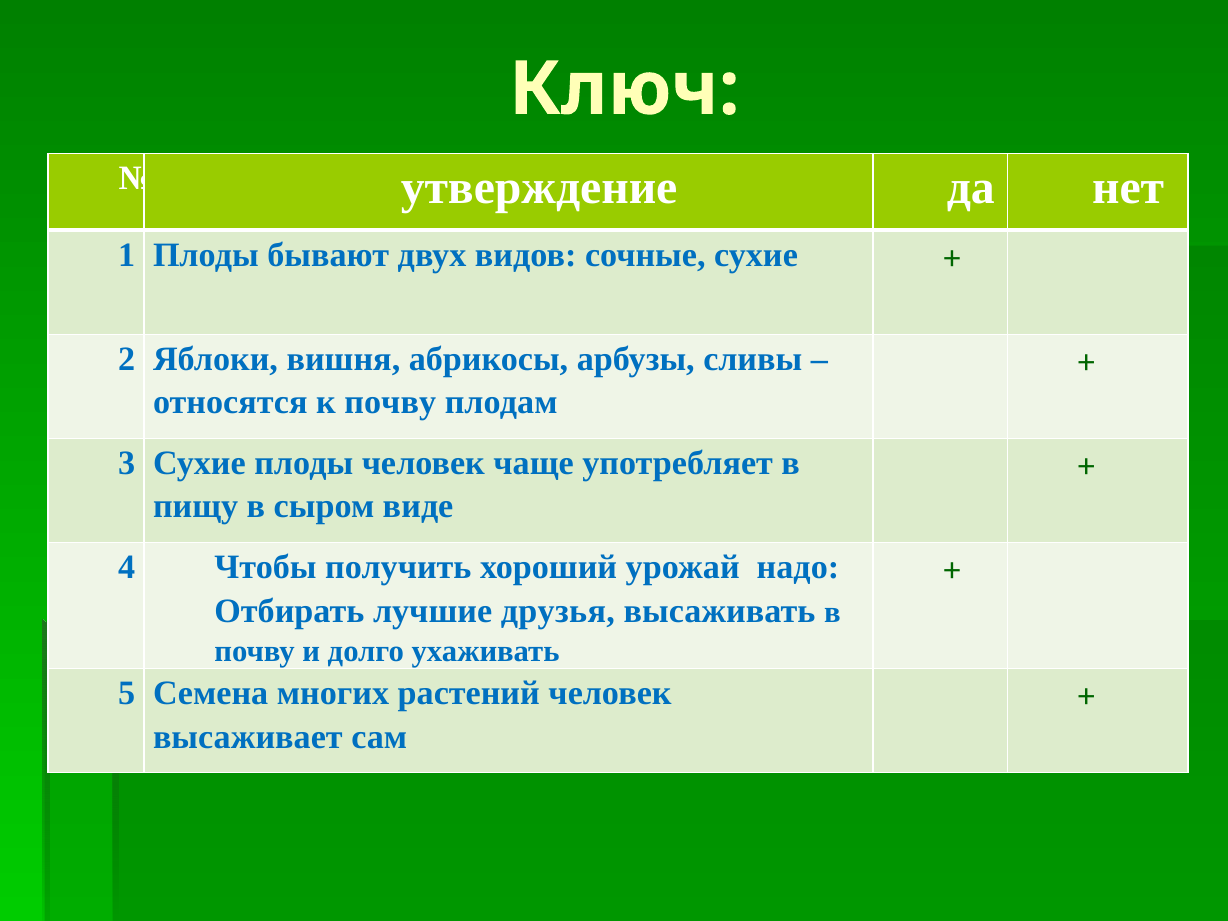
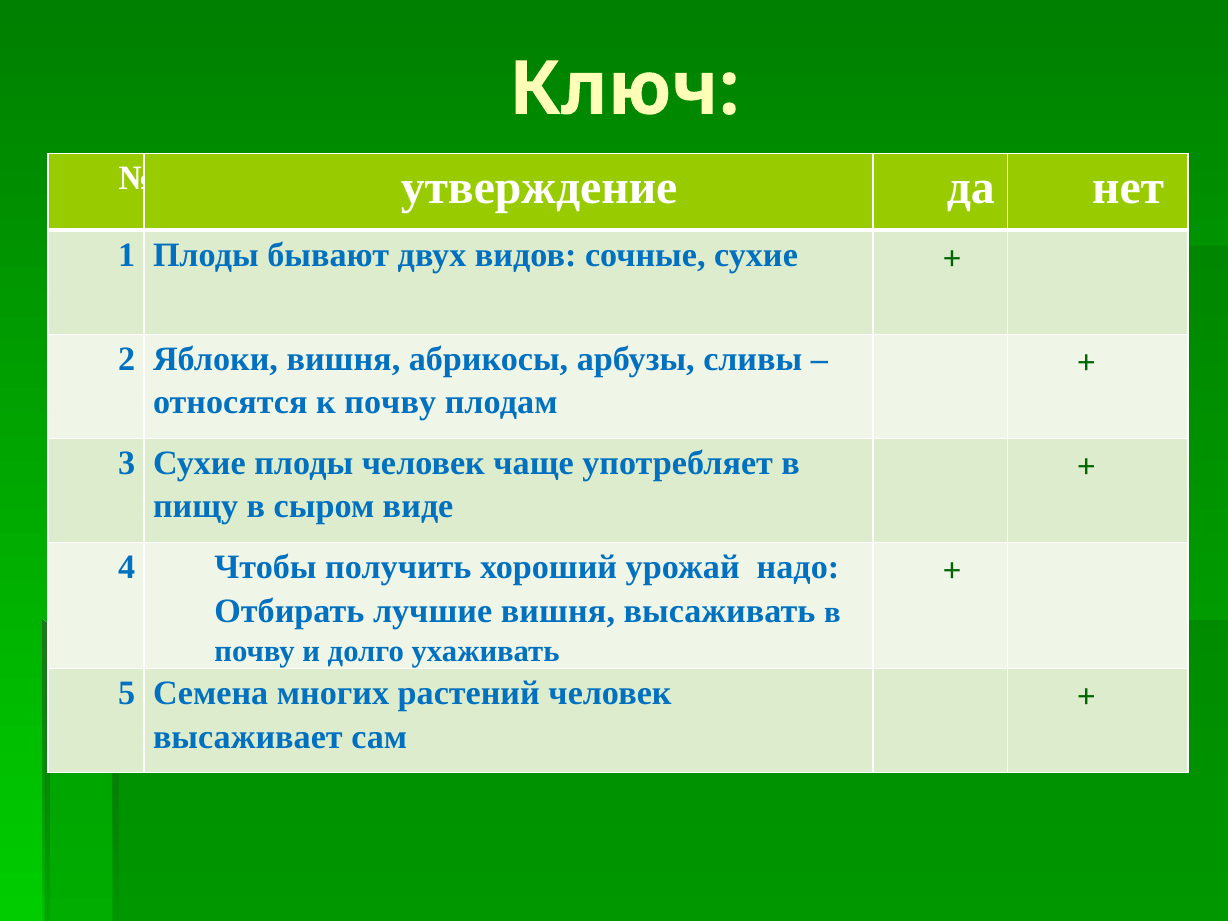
лучшие друзья: друзья -> вишня
